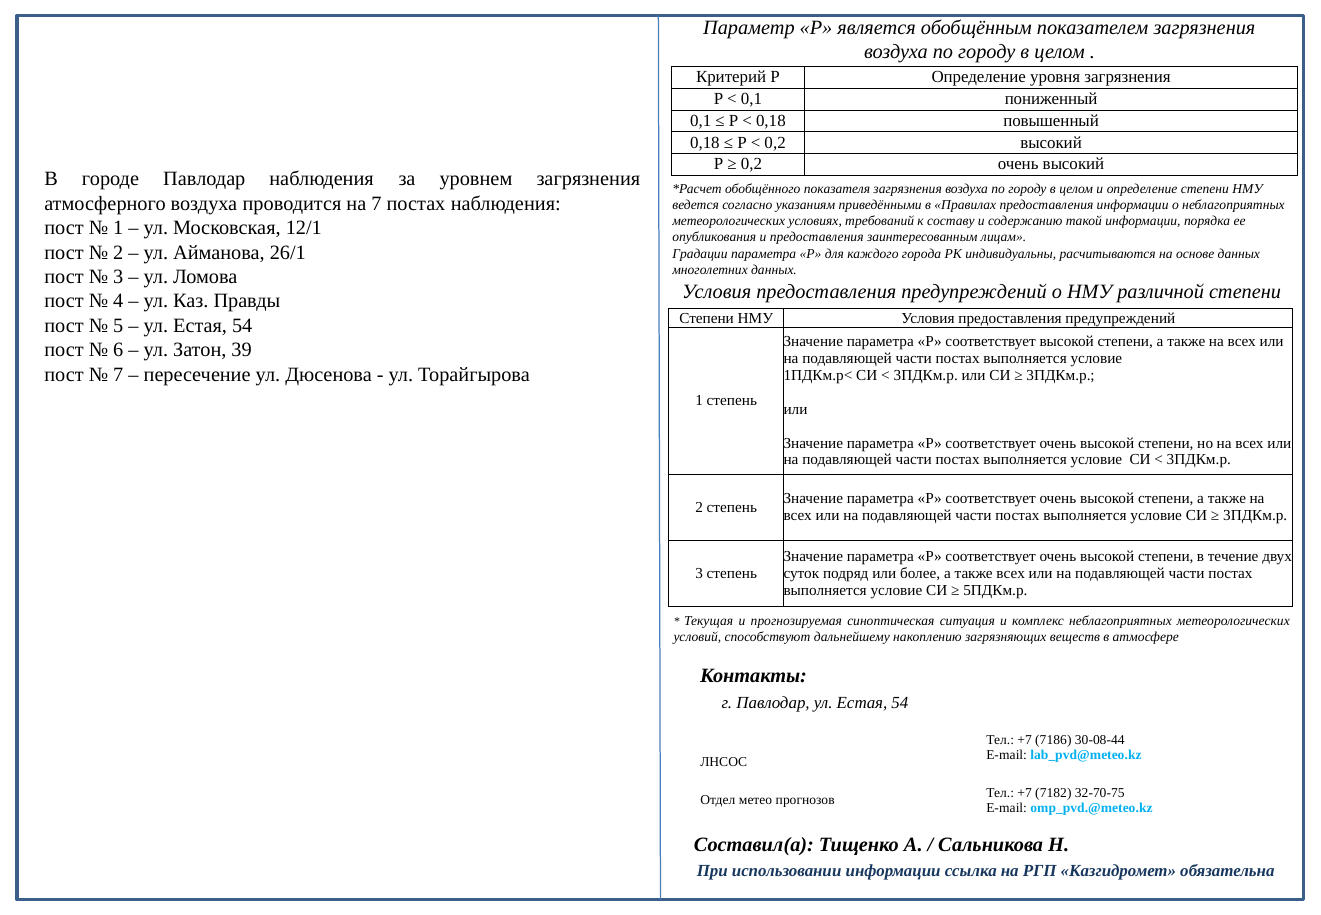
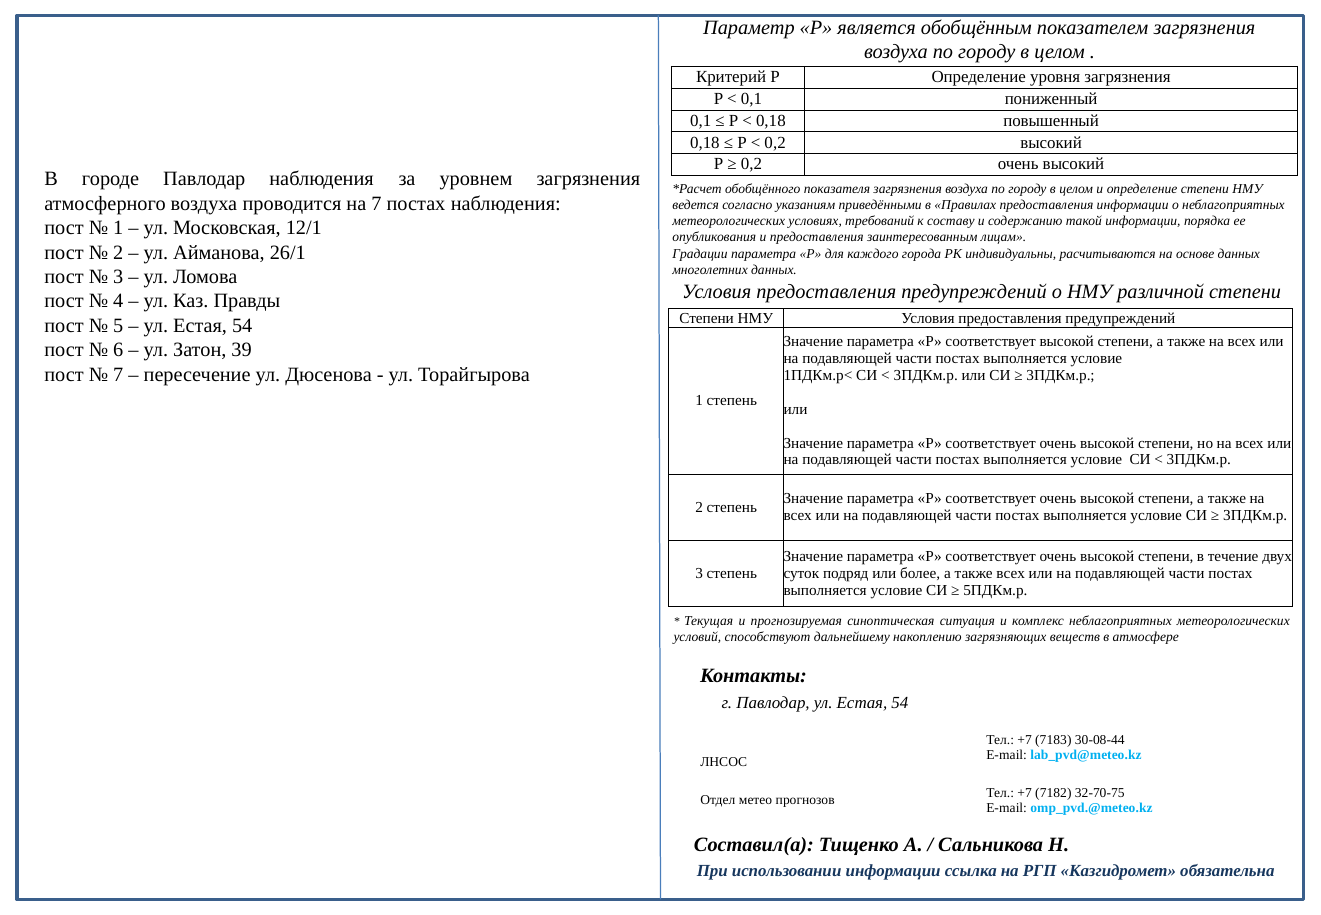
7186: 7186 -> 7183
